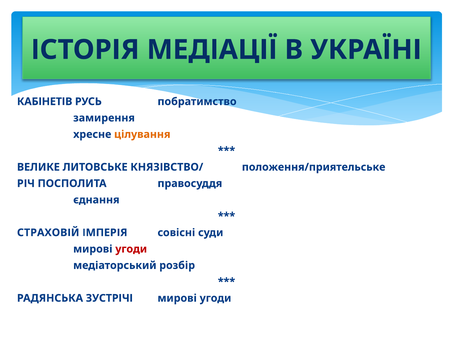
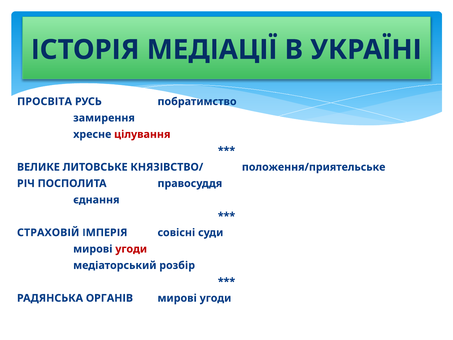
КАБІНЕТІВ: КАБІНЕТІВ -> ПРОСВІТА
цілування colour: orange -> red
ЗУСТРІЧІ: ЗУСТРІЧІ -> ОРГАНІВ
